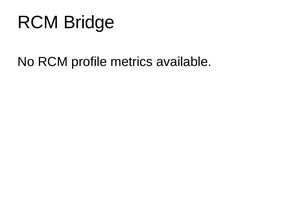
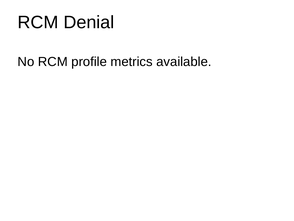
Bridge: Bridge -> Denial
